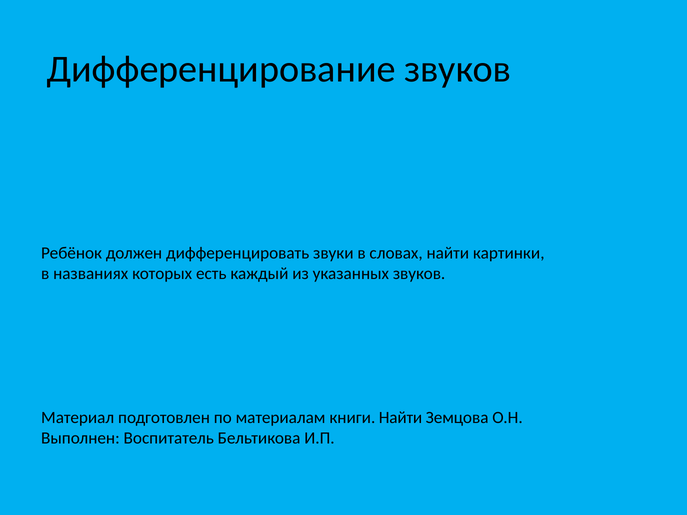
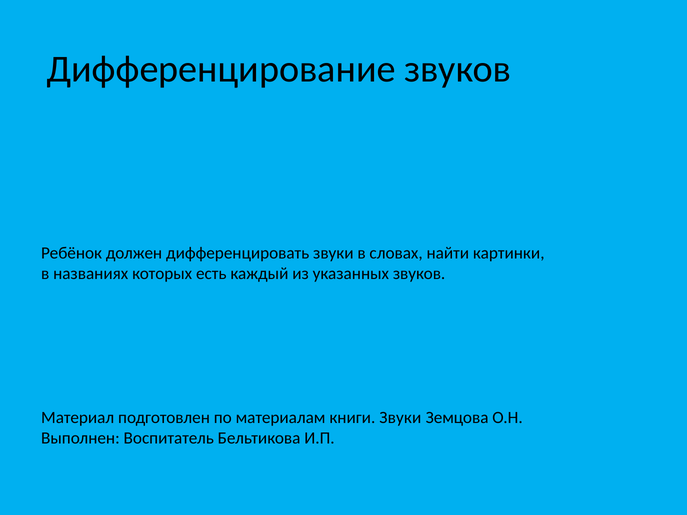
книги Найти: Найти -> Звуки
